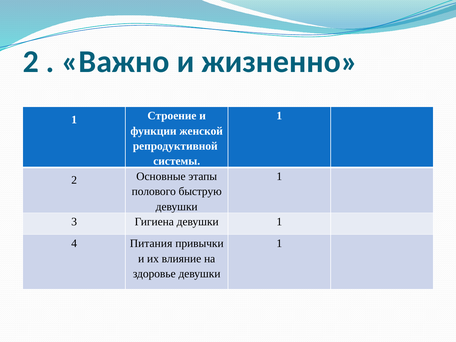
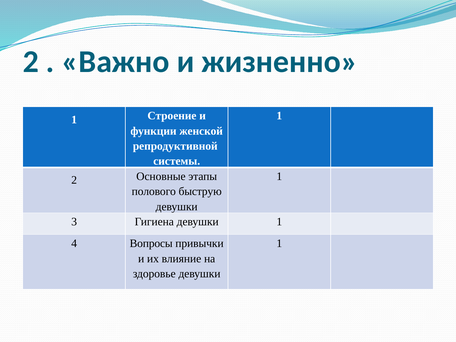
Питания: Питания -> Вопросы
